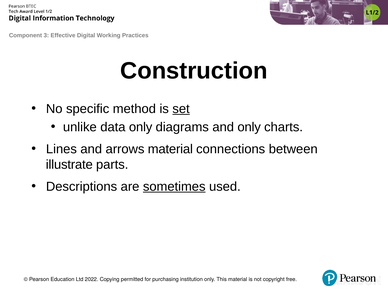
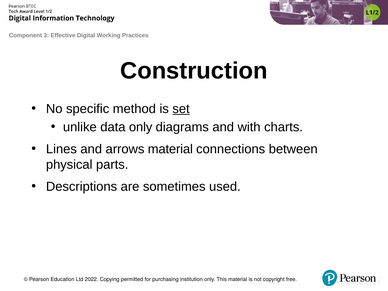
and only: only -> with
illustrate: illustrate -> physical
sometimes underline: present -> none
